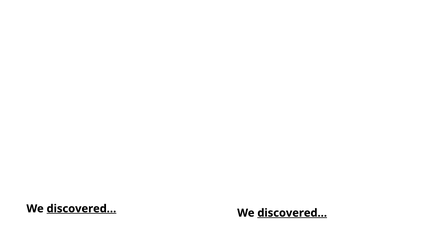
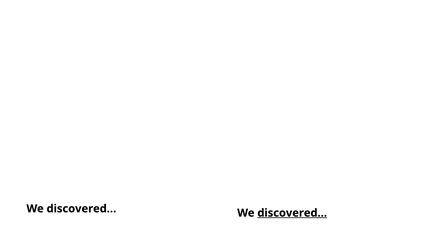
discovered… at (81, 208) underline: present -> none
